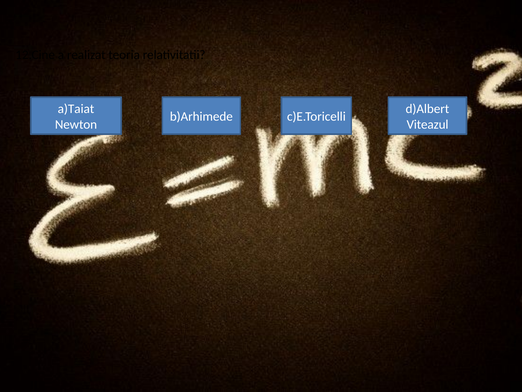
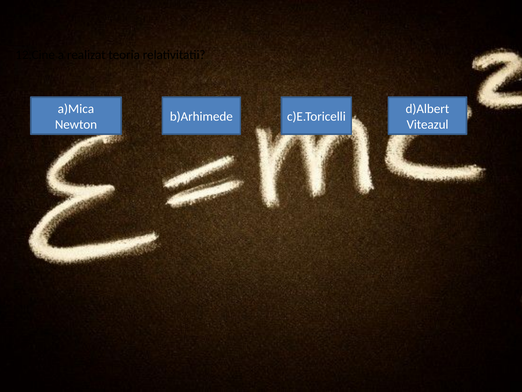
a)Taiat: a)Taiat -> a)Mica
